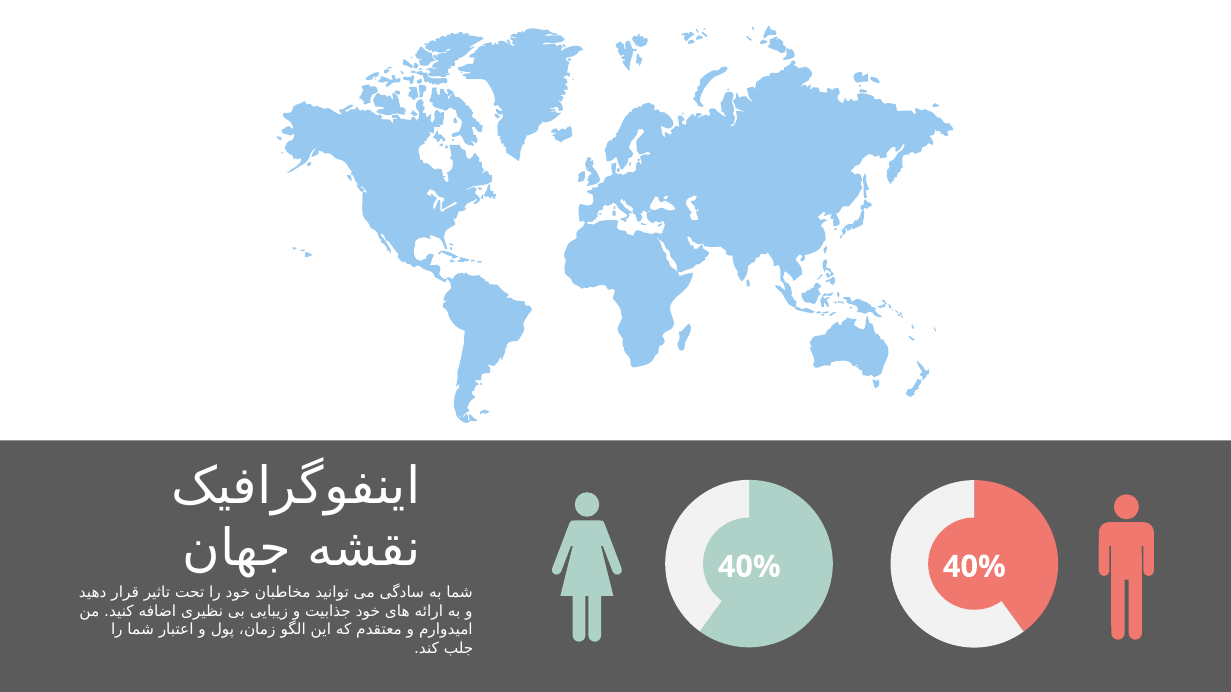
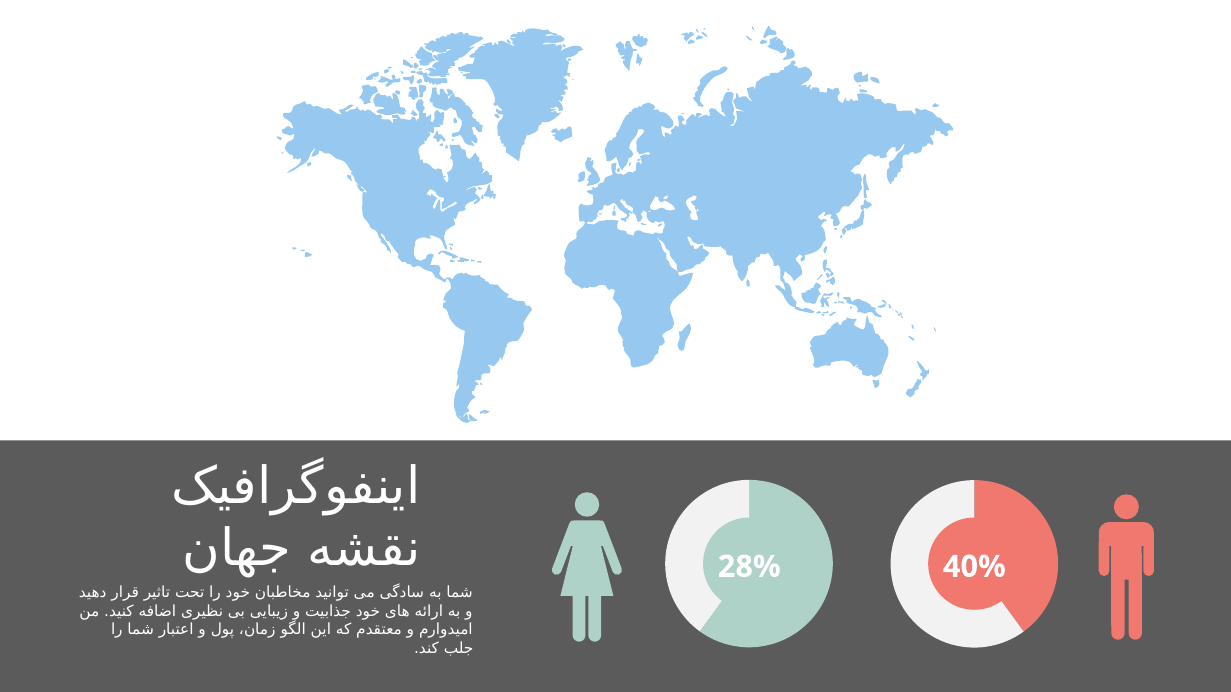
40% at (749, 567): 40% -> 28%
